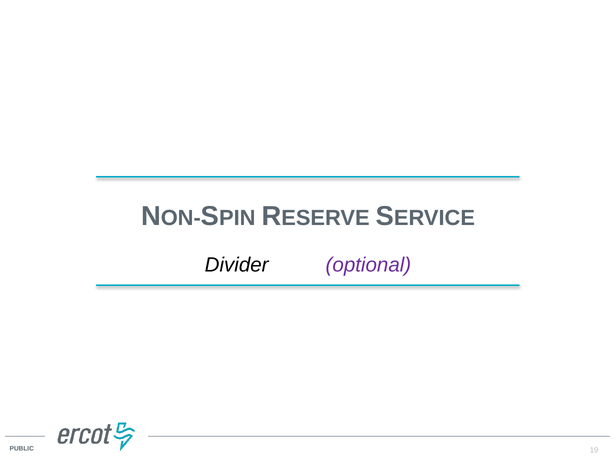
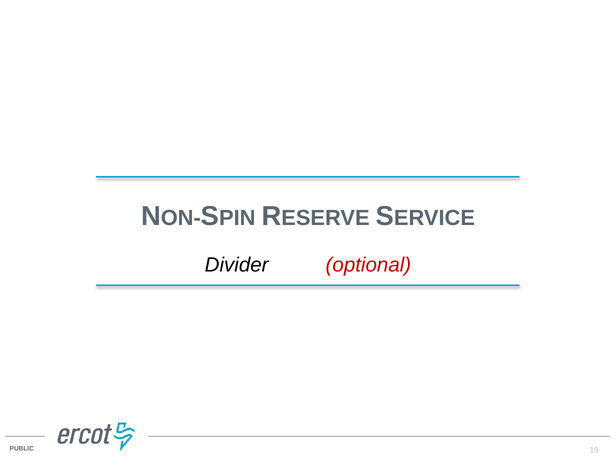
optional colour: purple -> red
